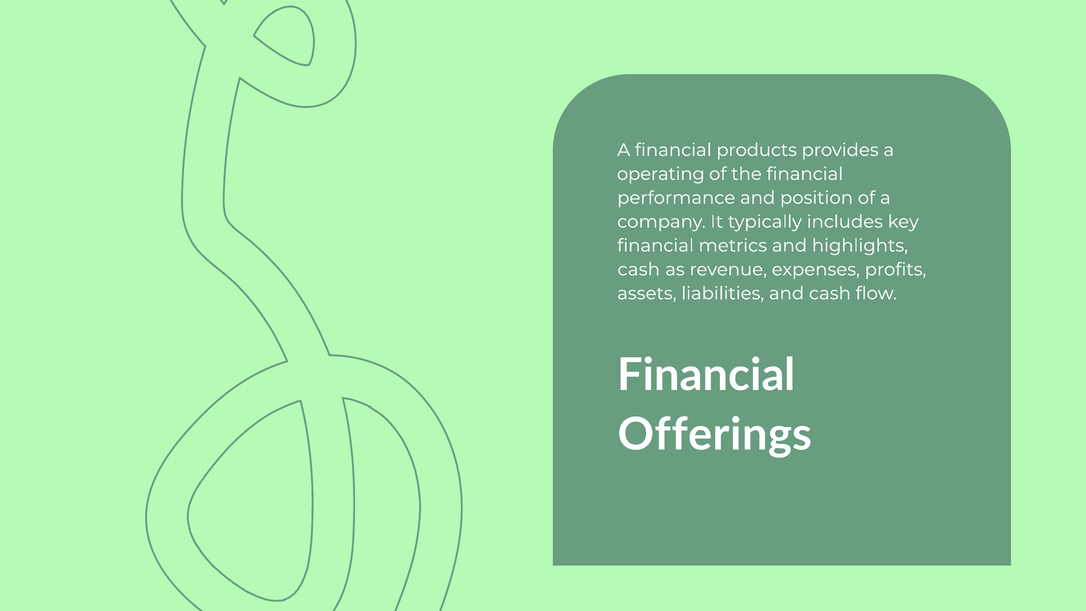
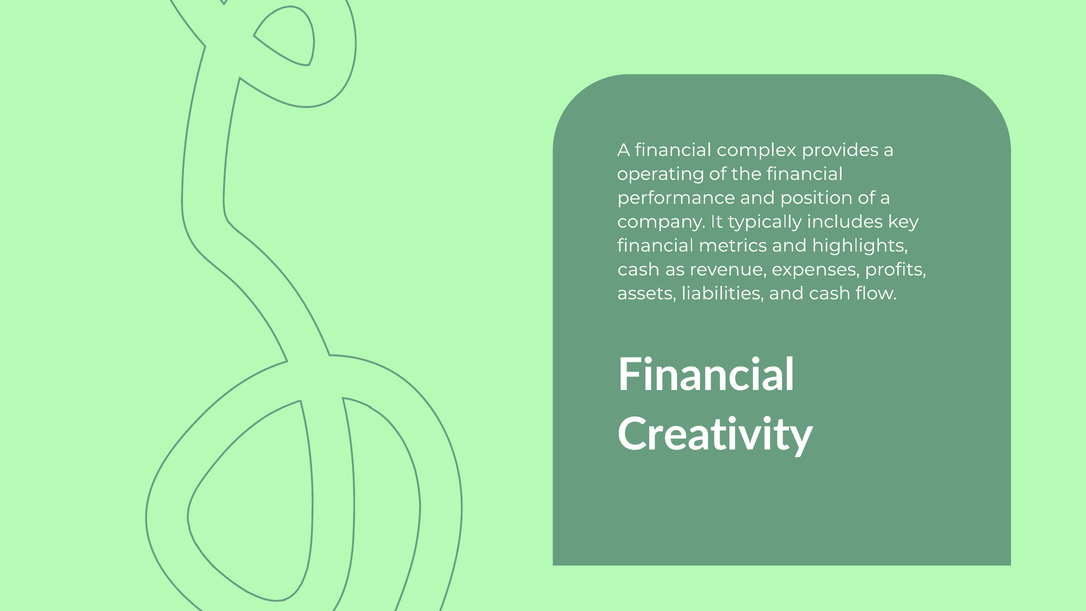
products: products -> complex
Offerings: Offerings -> Creativity
